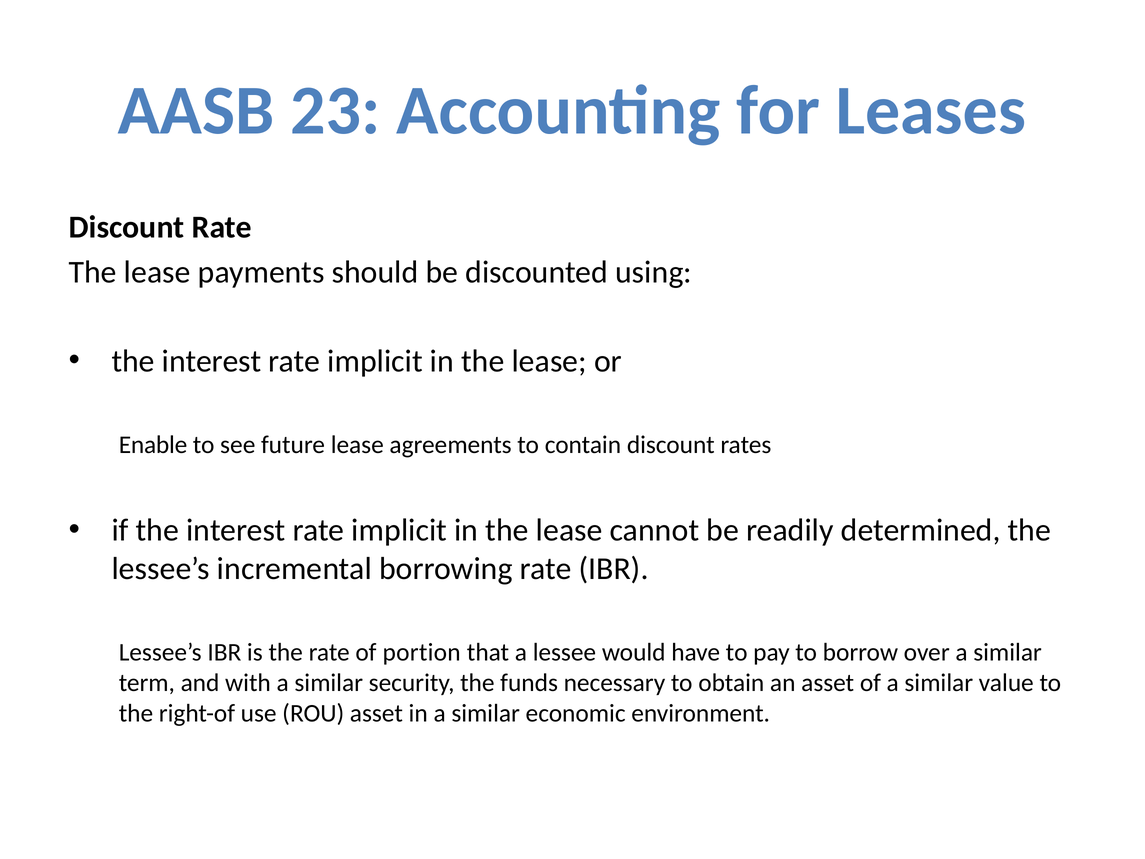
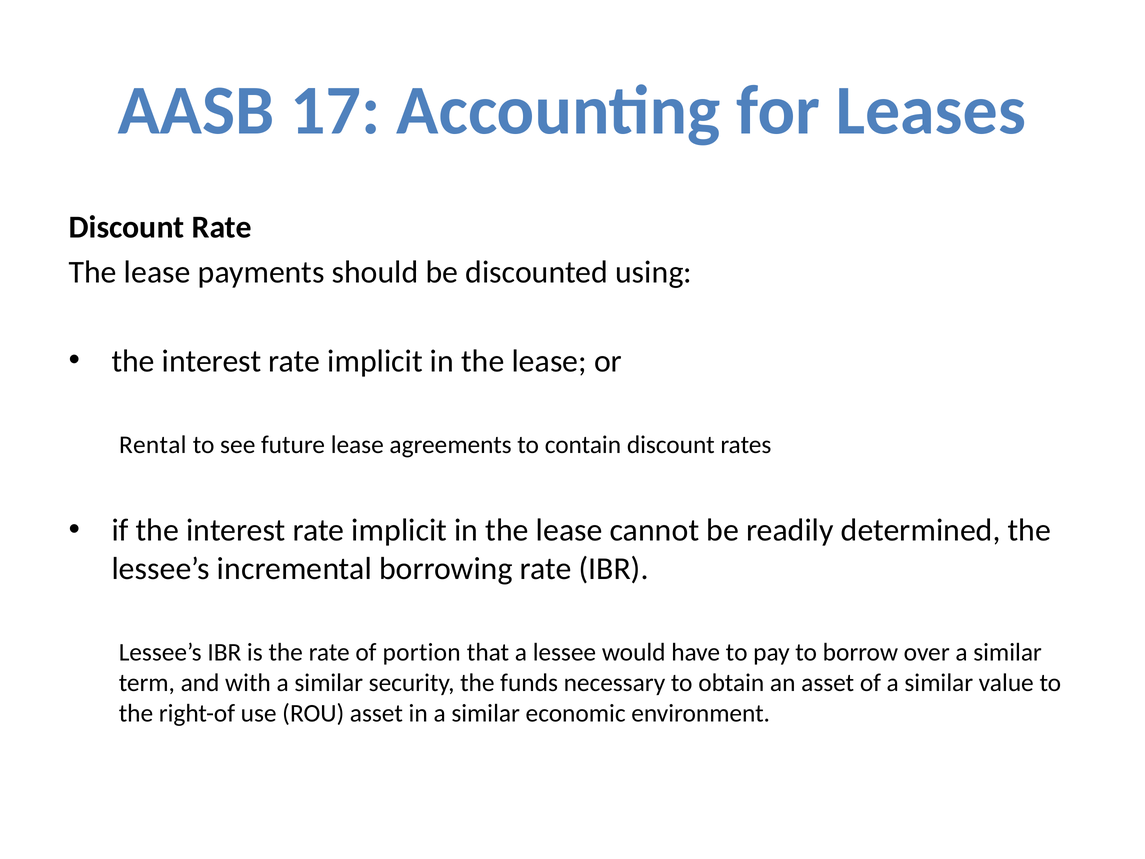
23: 23 -> 17
Enable: Enable -> Rental
